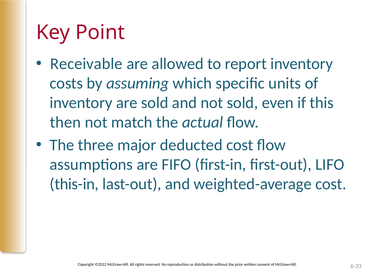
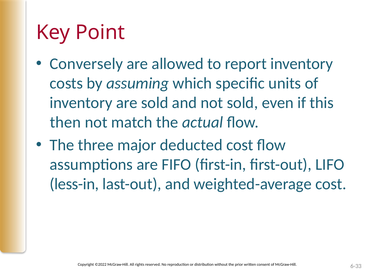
Receivable: Receivable -> Conversely
this-in: this-in -> less-in
